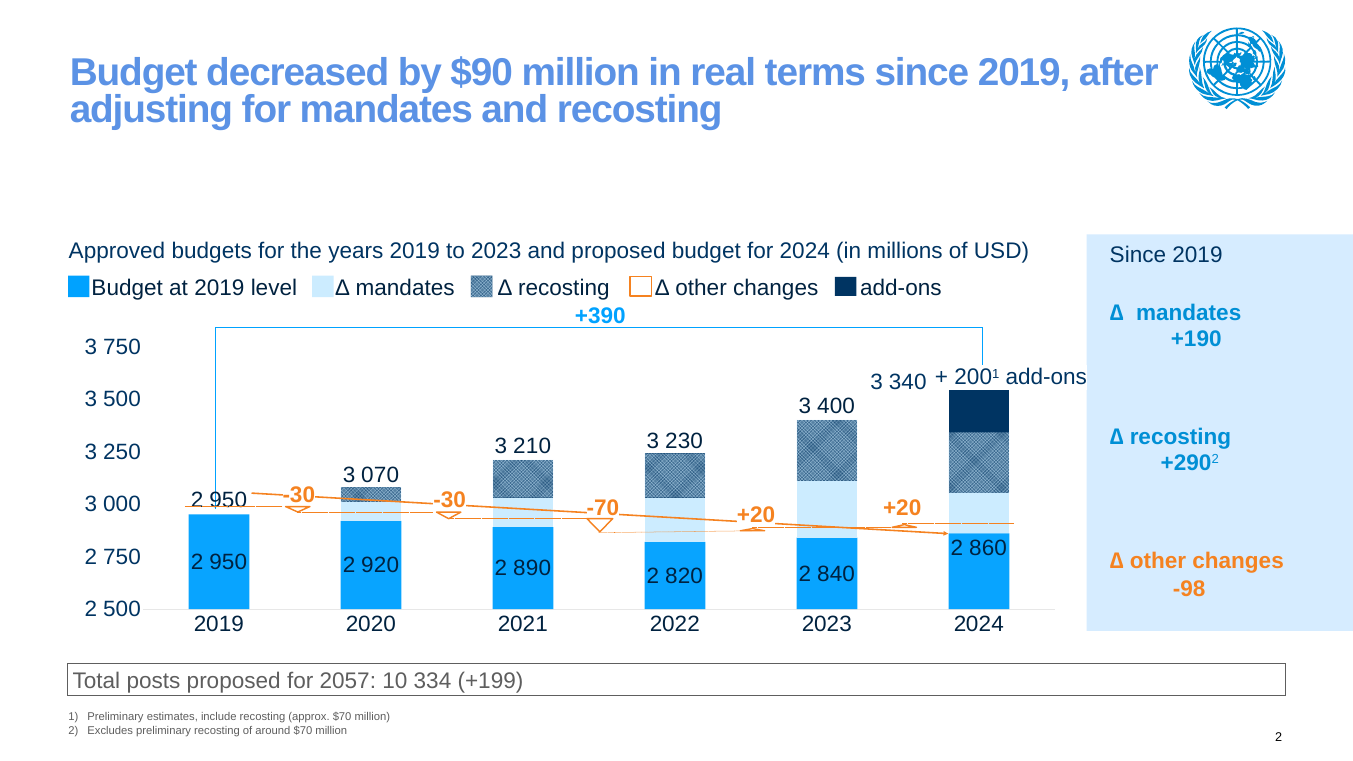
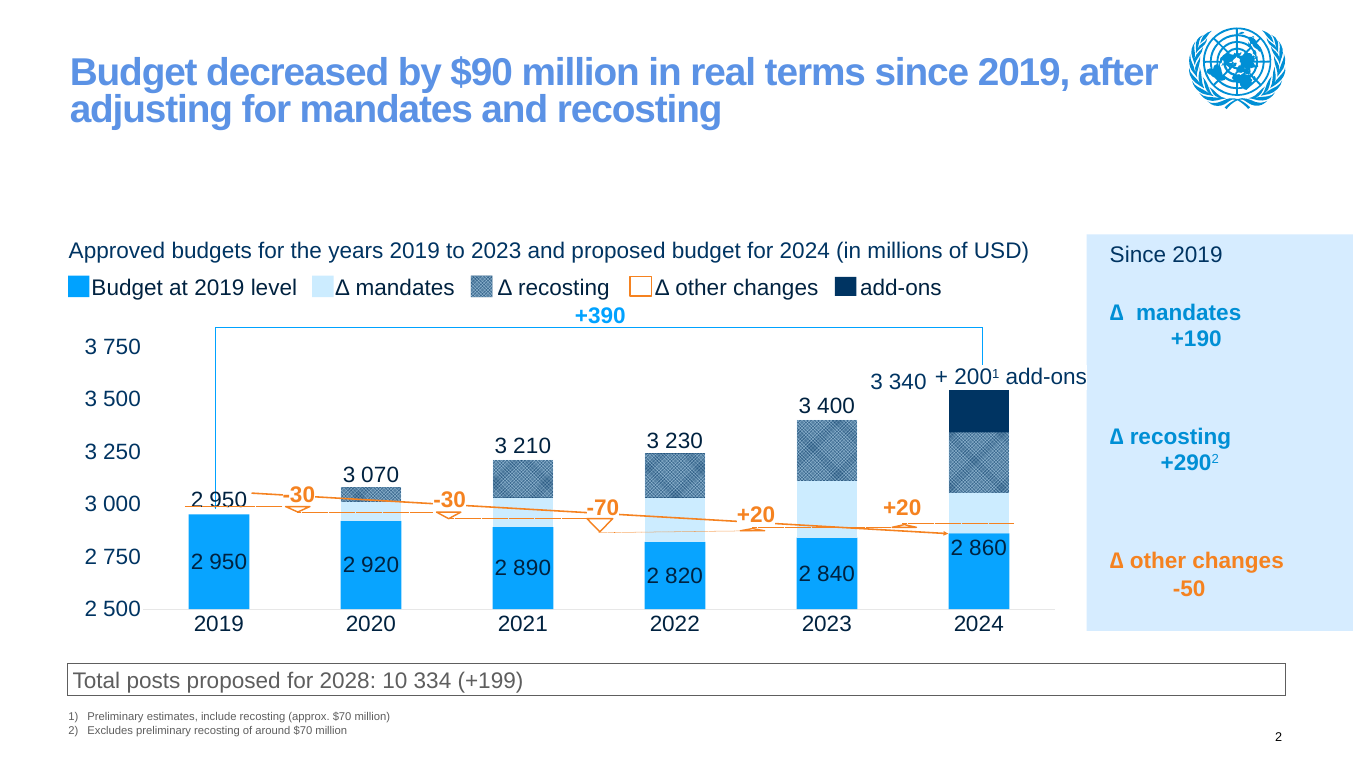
-98: -98 -> -50
2057: 2057 -> 2028
